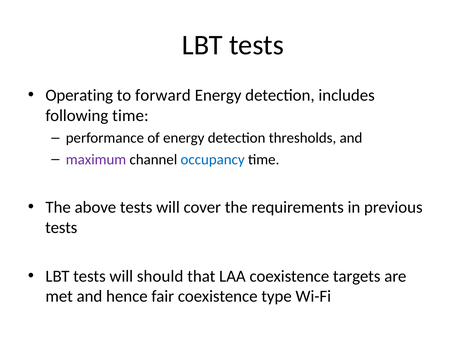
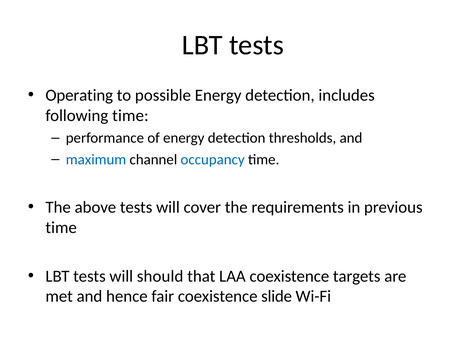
forward: forward -> possible
maximum colour: purple -> blue
tests at (61, 227): tests -> time
type: type -> slide
